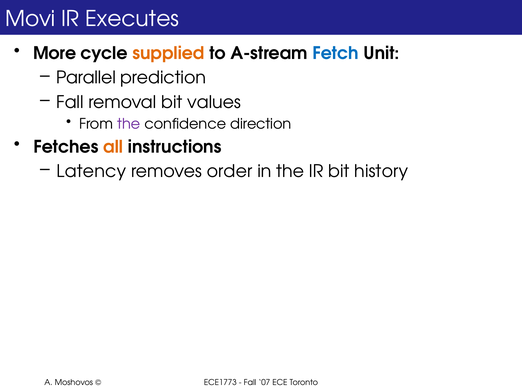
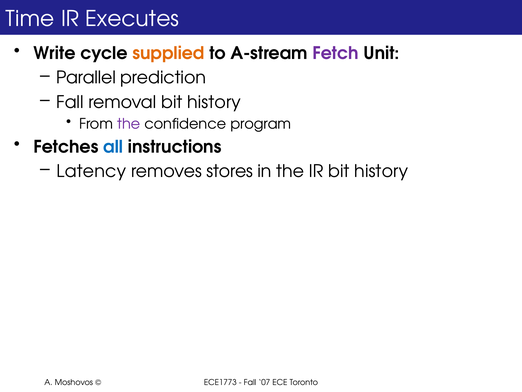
Movi: Movi -> Time
More: More -> Write
Fetch colour: blue -> purple
removal bit values: values -> history
direction: direction -> program
all colour: orange -> blue
order: order -> stores
